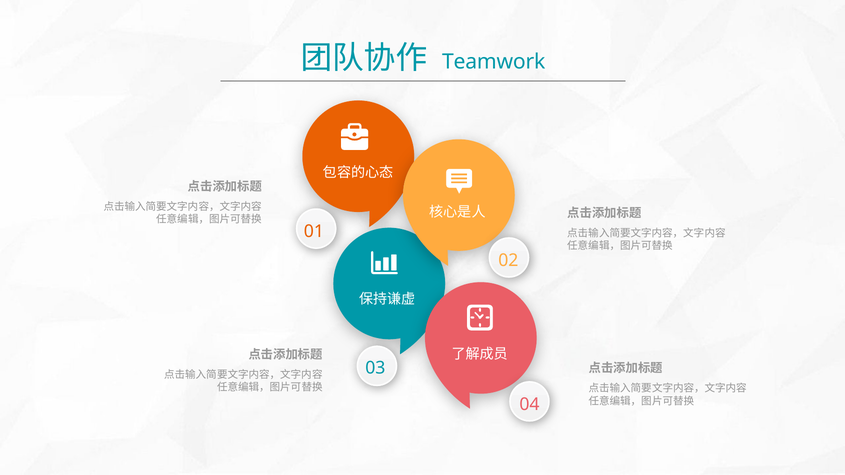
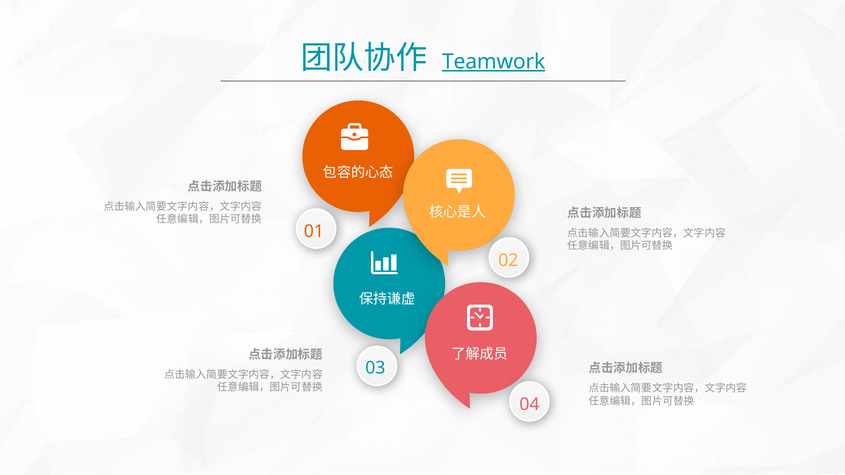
Teamwork underline: none -> present
